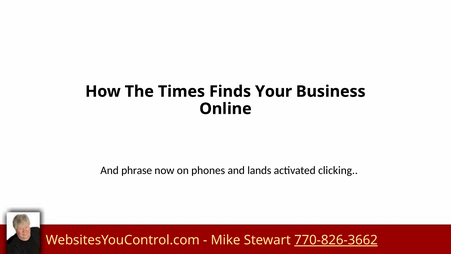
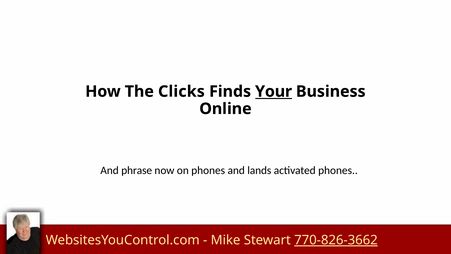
Times: Times -> Clicks
Your underline: none -> present
activated clicking: clicking -> phones
